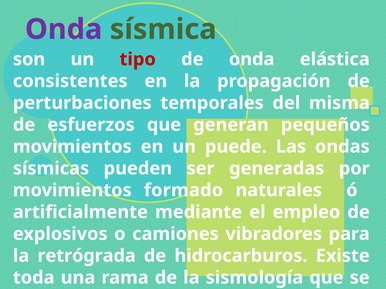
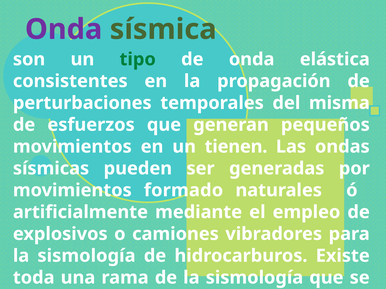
tipo at (138, 59) colour: red -> green
puede: puede -> tienen
retrógrada at (87, 256): retrógrada -> sismología
